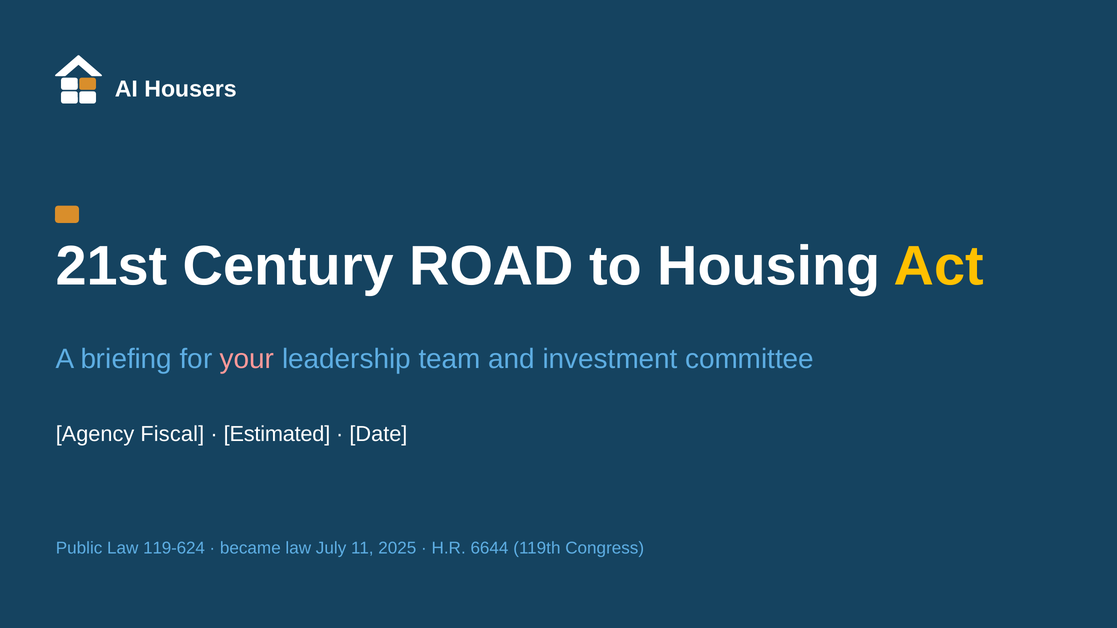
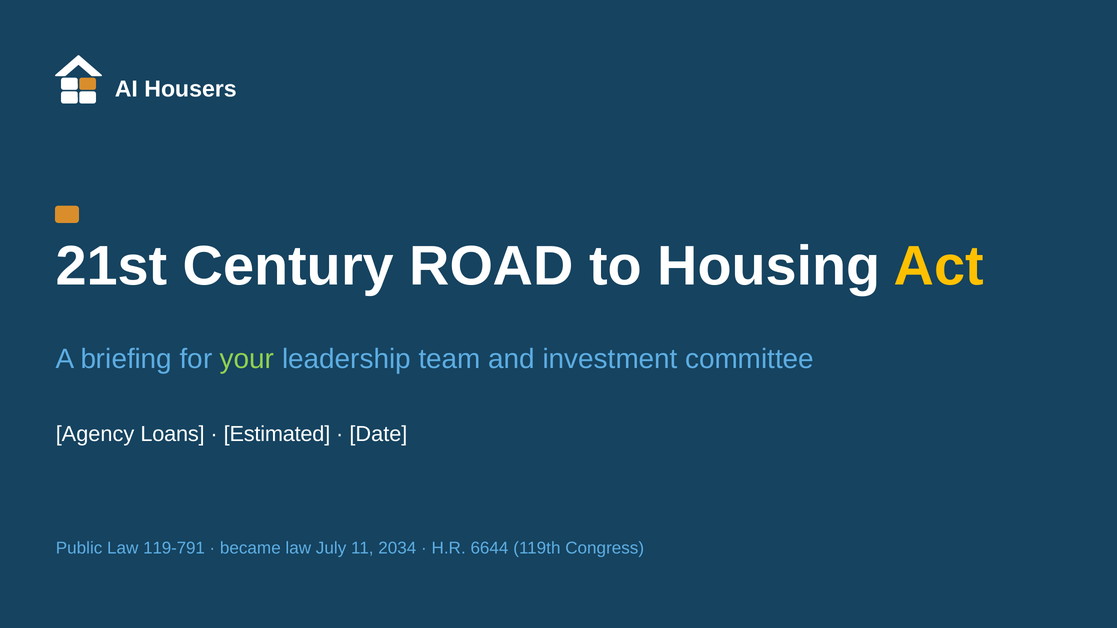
your colour: pink -> light green
Fiscal: Fiscal -> Loans
119-624: 119-624 -> 119-791
2025: 2025 -> 2034
